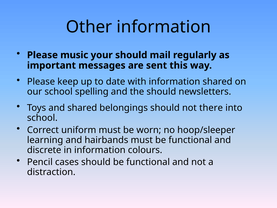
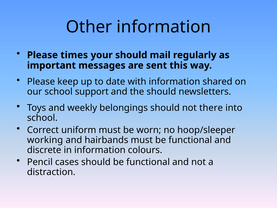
music: music -> times
spelling: spelling -> support
and shared: shared -> weekly
learning: learning -> working
